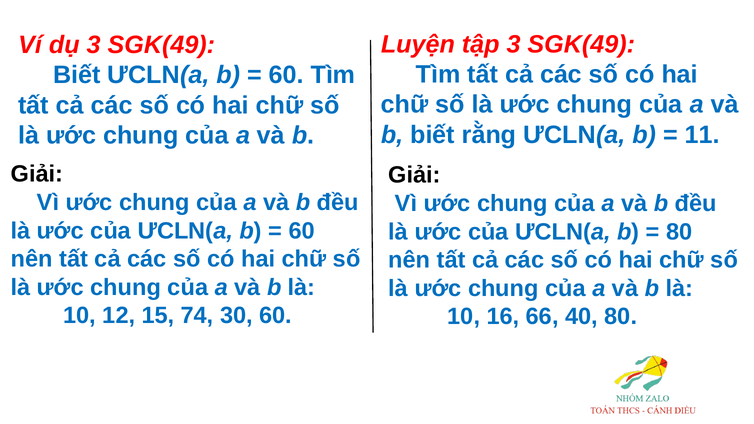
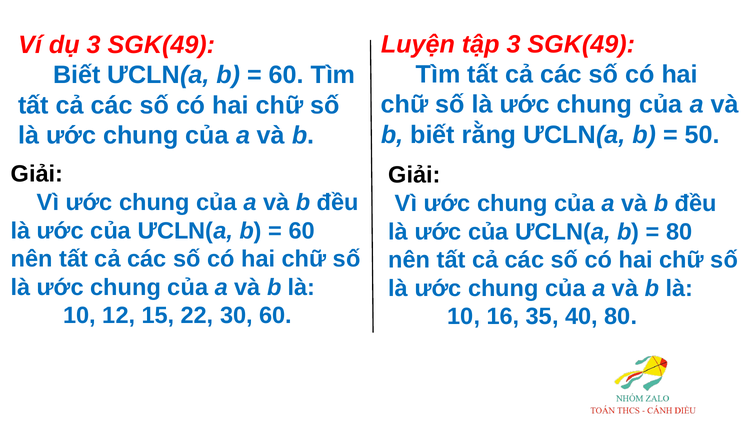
11: 11 -> 50
74: 74 -> 22
66: 66 -> 35
